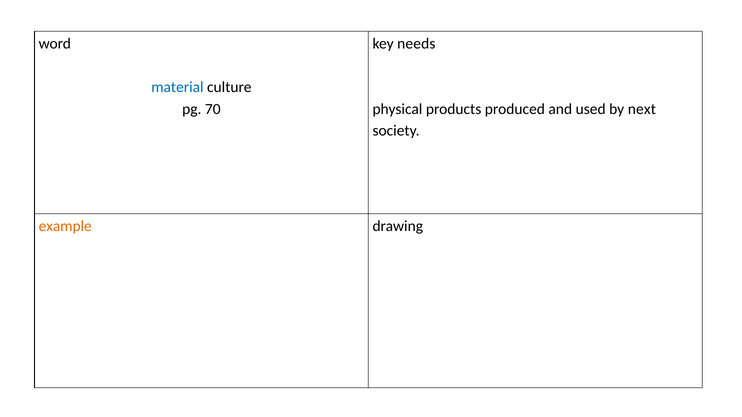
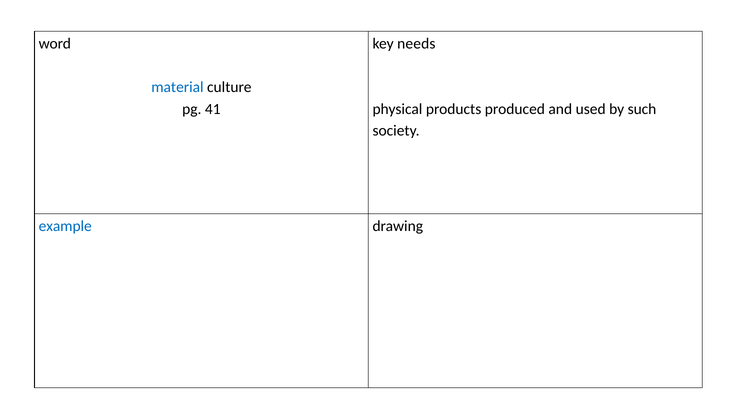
70: 70 -> 41
next: next -> such
example colour: orange -> blue
